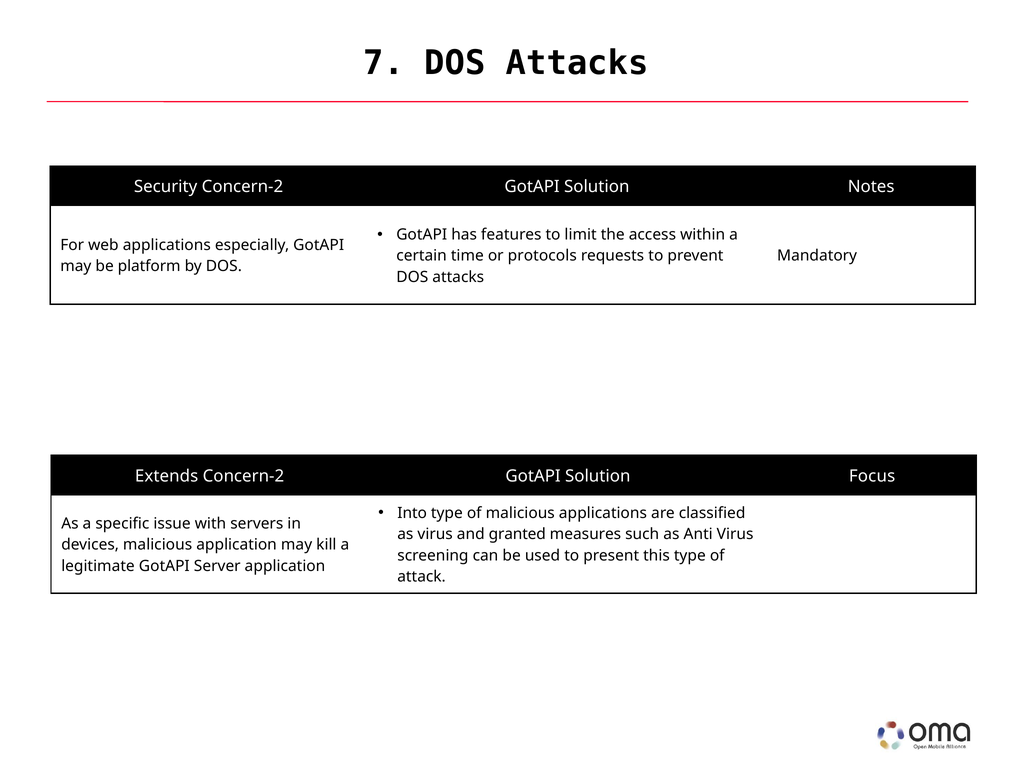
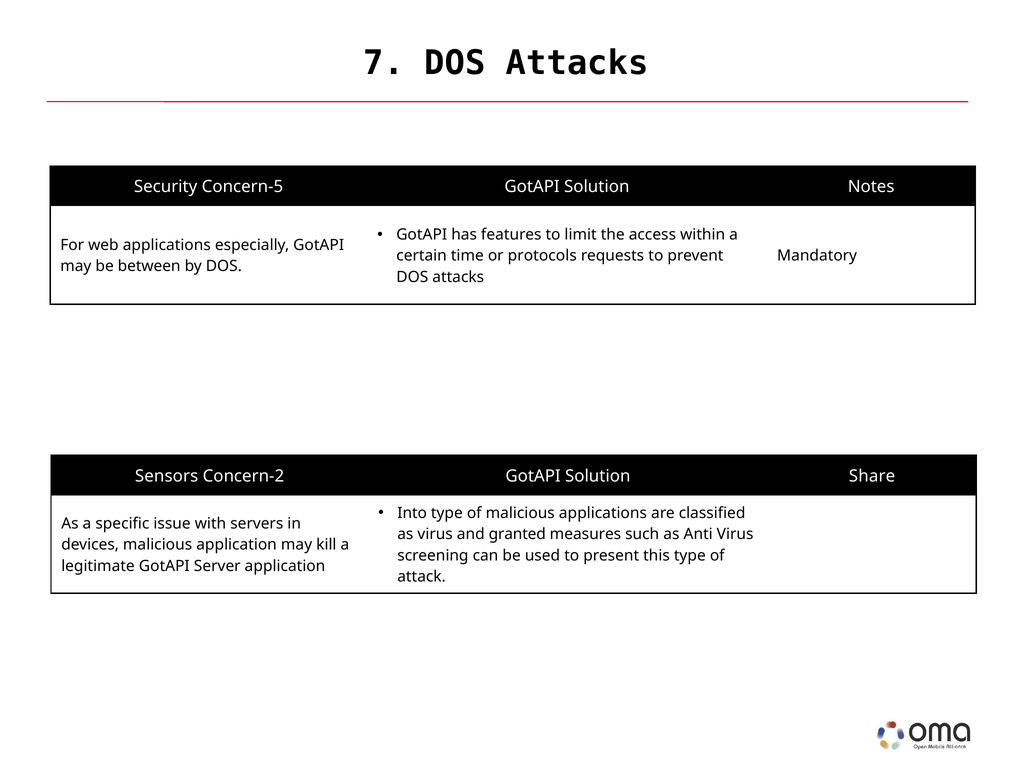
Security Concern-2: Concern-2 -> Concern-5
platform: platform -> between
Extends: Extends -> Sensors
Focus: Focus -> Share
